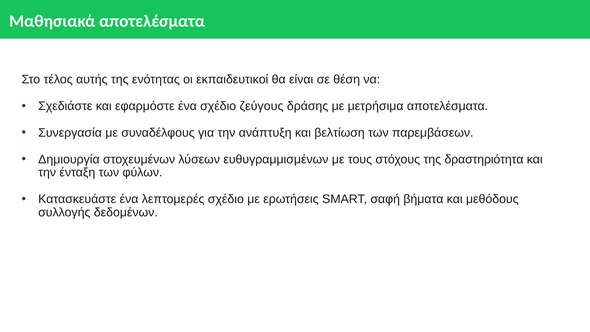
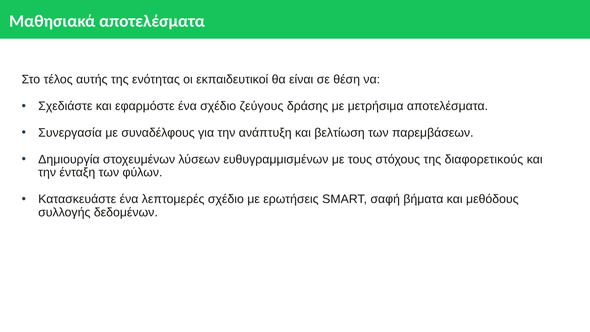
δραστηριότητα: δραστηριότητα -> διαφορετικούς
